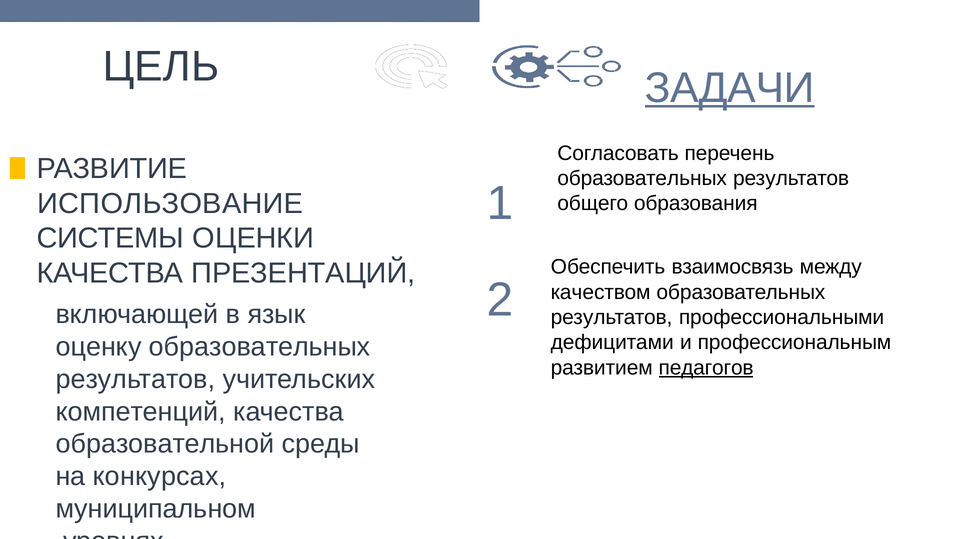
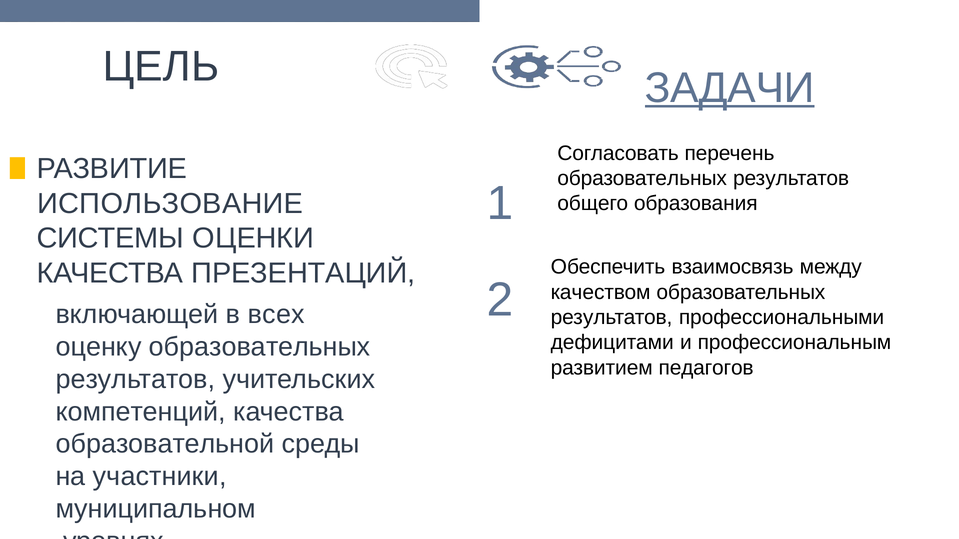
язык: язык -> всех
педагогов underline: present -> none
конкурсах: конкурсах -> участники
